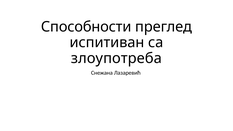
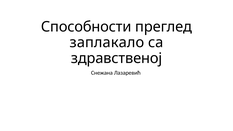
испитиван: испитиван -> заплакало
злоупотреба: злоупотреба -> здравственој
